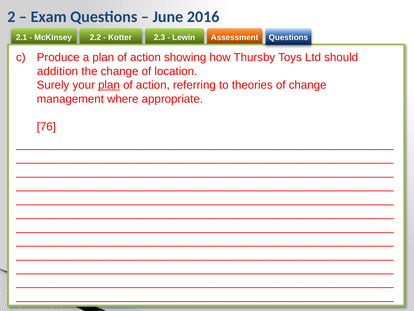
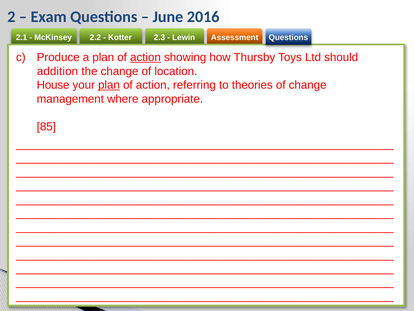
action at (145, 57) underline: none -> present
Surely: Surely -> House
76: 76 -> 85
